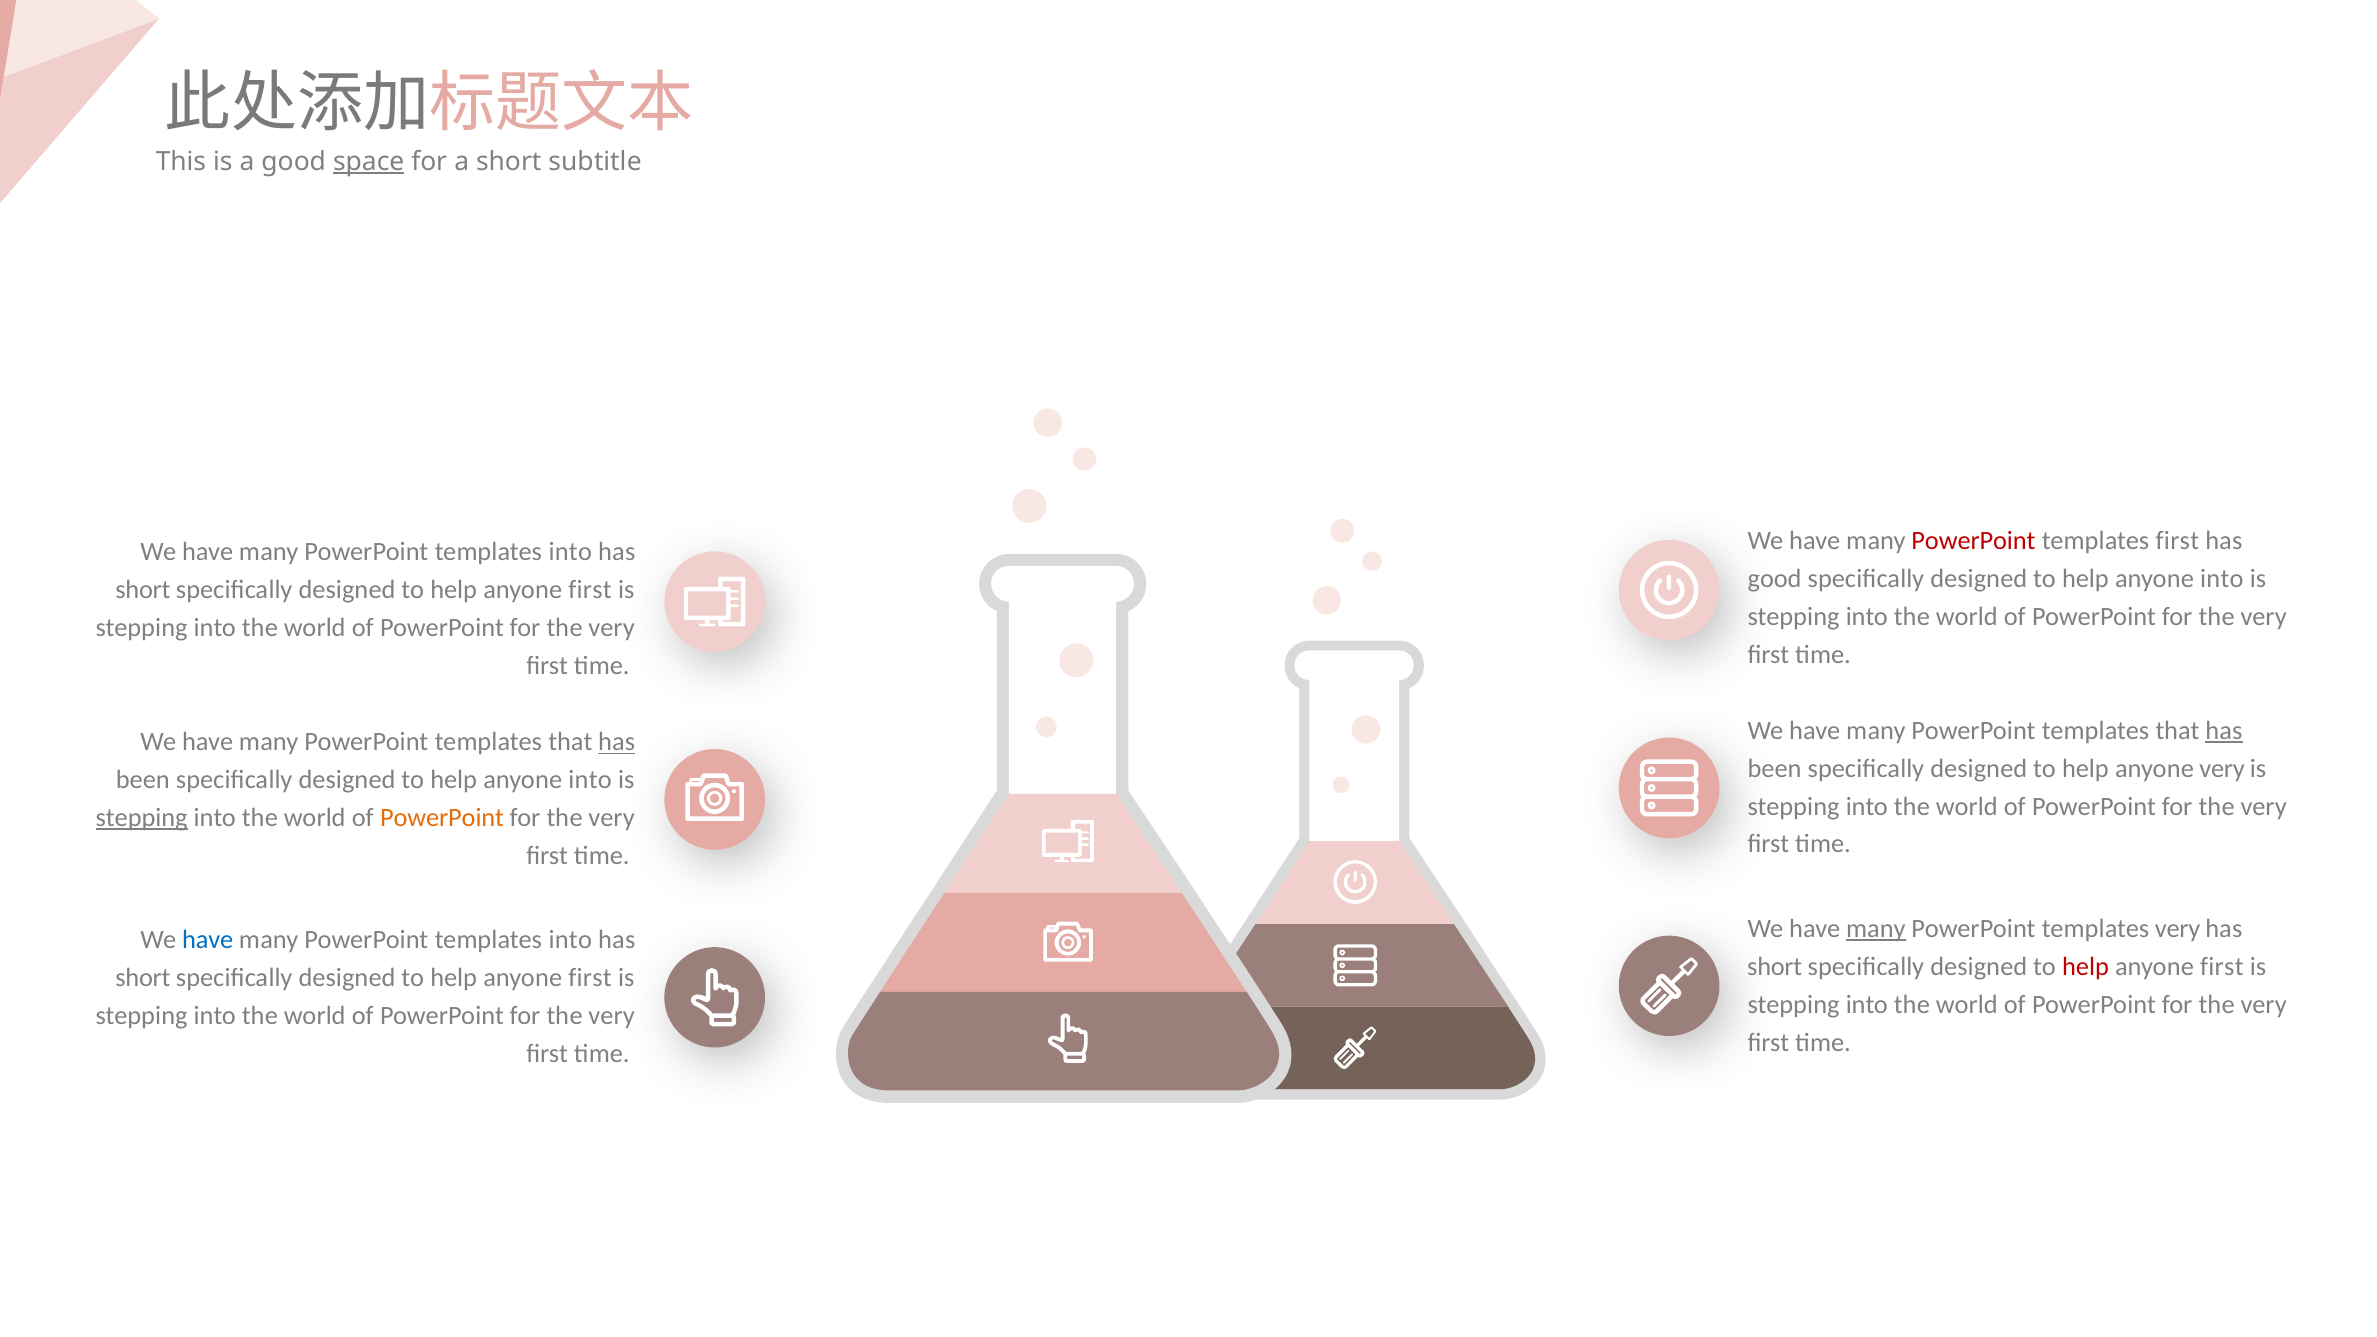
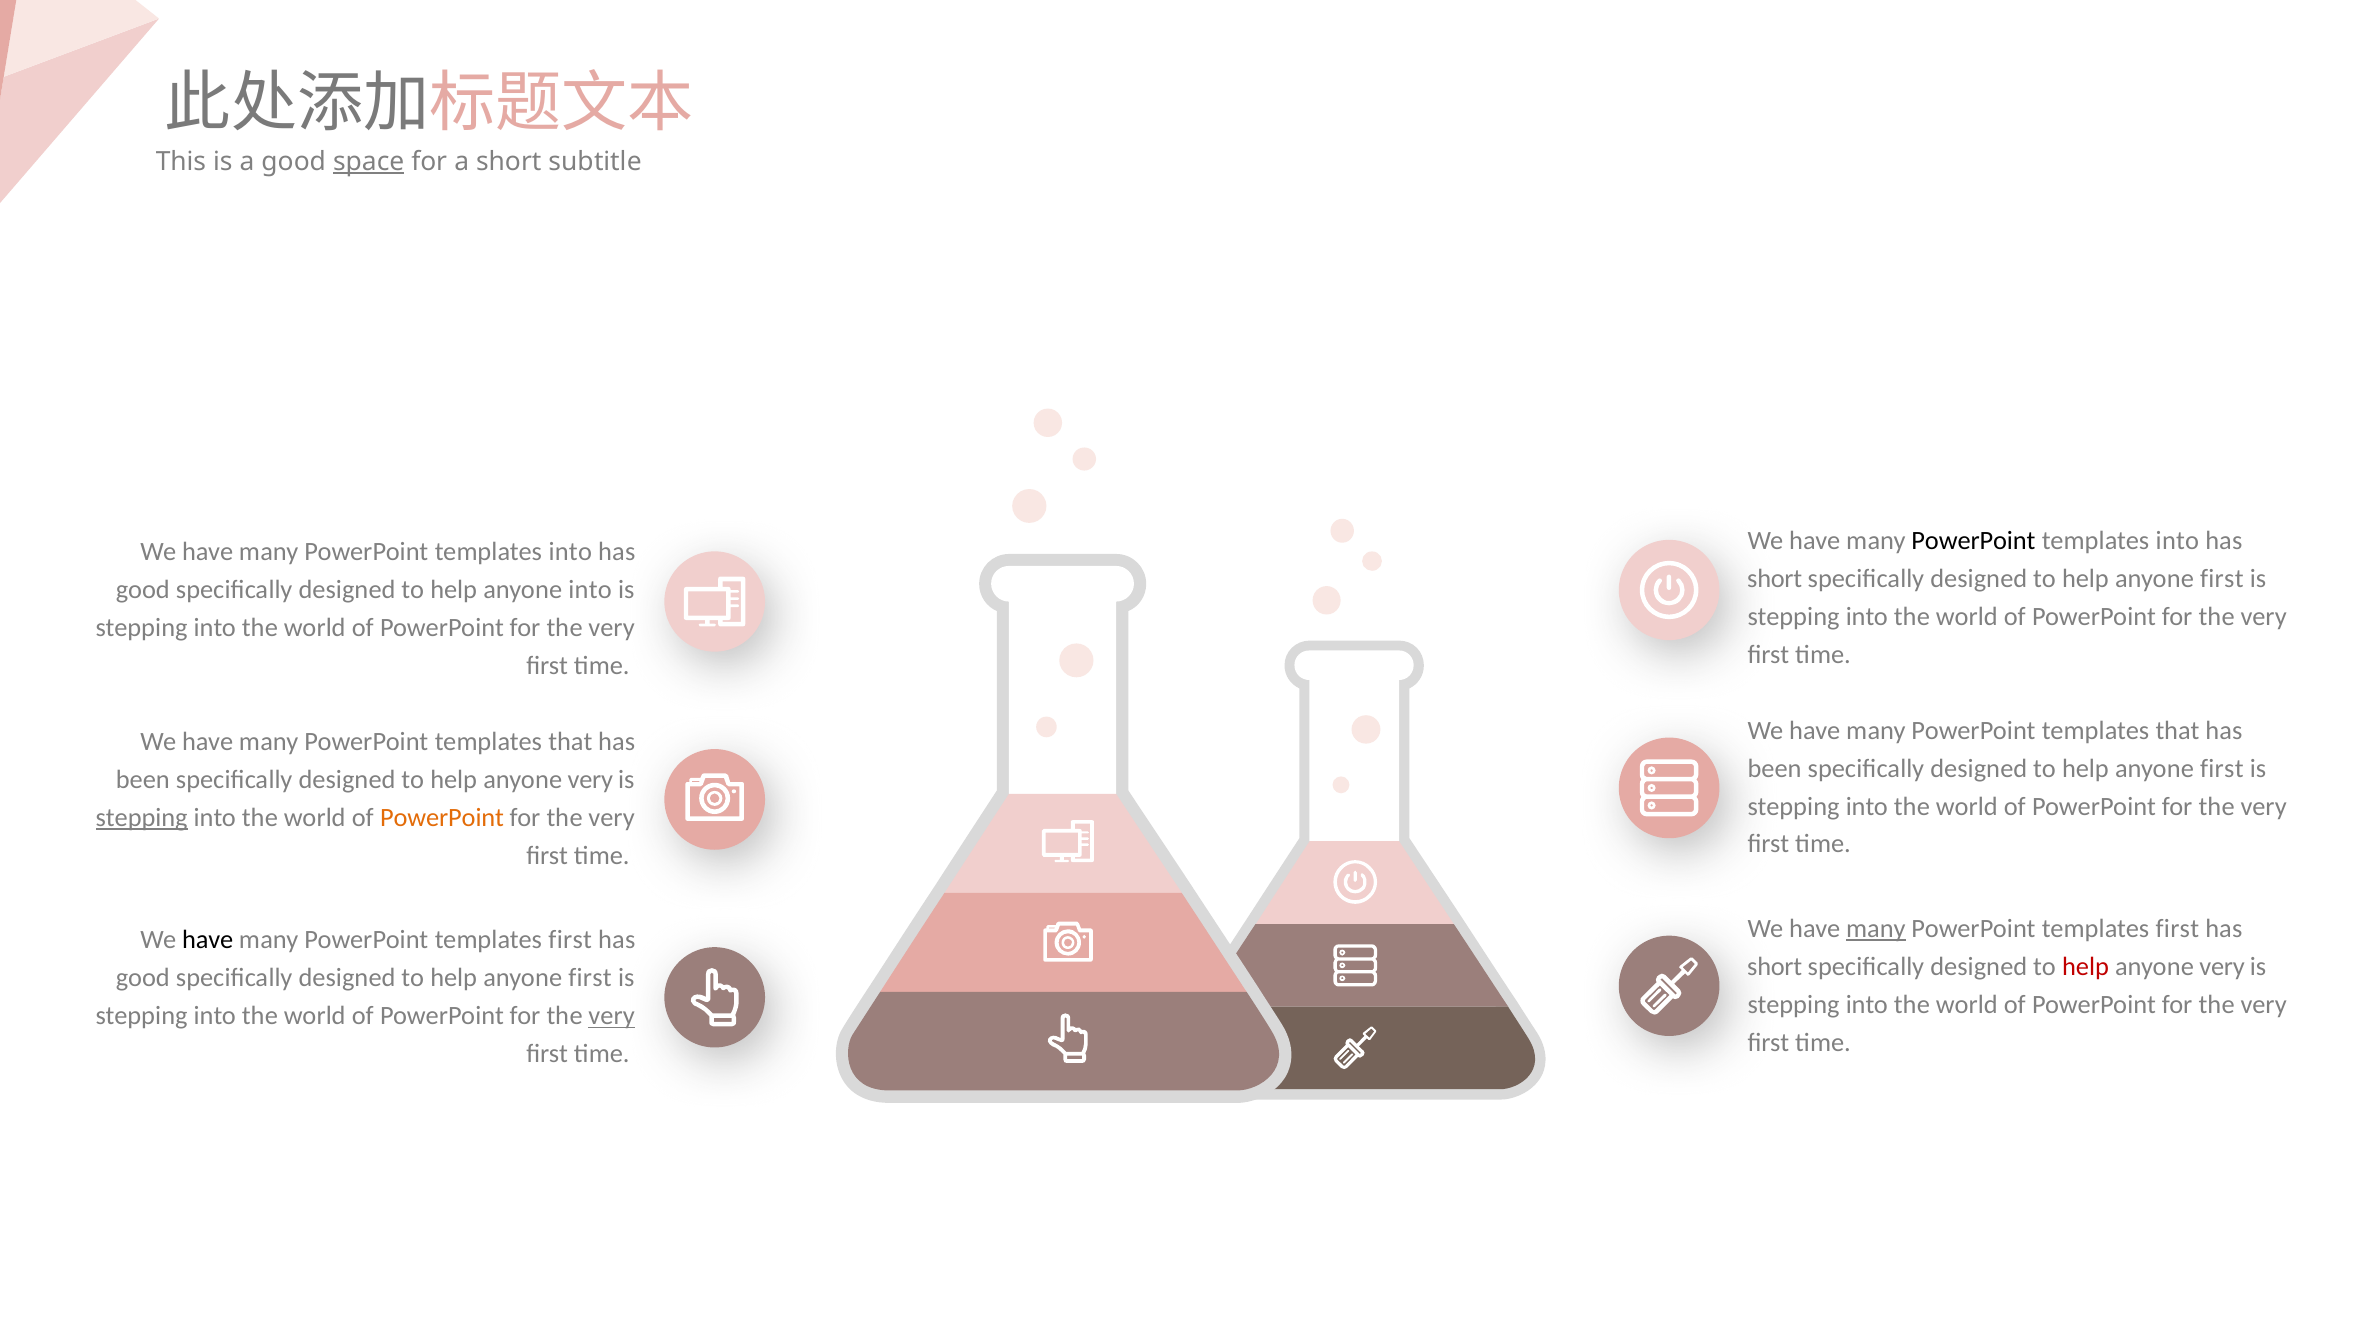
PowerPoint at (1973, 541) colour: red -> black
first at (2177, 541): first -> into
good at (1775, 579): good -> short
into at (2222, 579): into -> first
short at (143, 590): short -> good
first at (590, 590): first -> into
has at (2224, 731) underline: present -> none
has at (617, 742) underline: present -> none
very at (2222, 768): very -> first
into at (590, 780): into -> very
very at (2178, 929): very -> first
have at (208, 940) colour: blue -> black
into at (570, 940): into -> first
first at (2222, 967): first -> very
short at (143, 978): short -> good
very at (612, 1016) underline: none -> present
